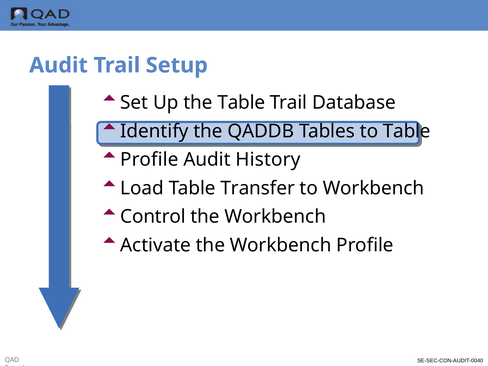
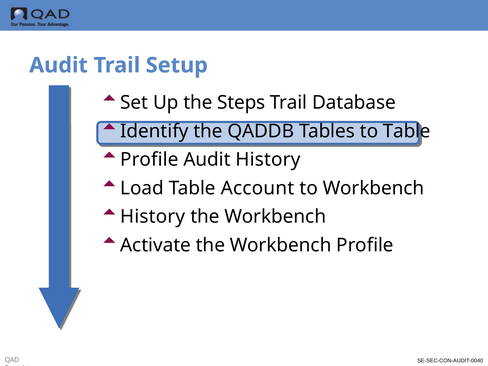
the Table: Table -> Steps
Transfer: Transfer -> Account
Control at (153, 217): Control -> History
